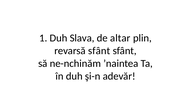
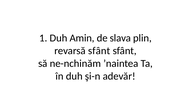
Slava: Slava -> Amin
altar: altar -> slava
